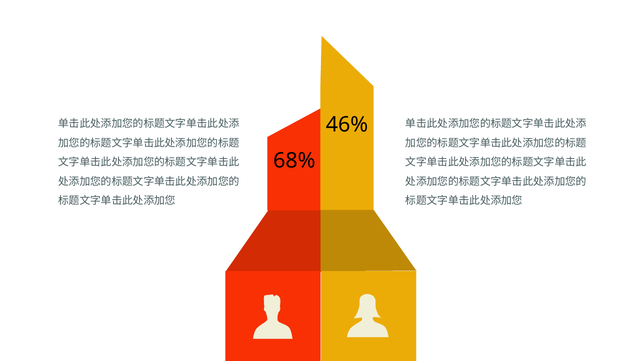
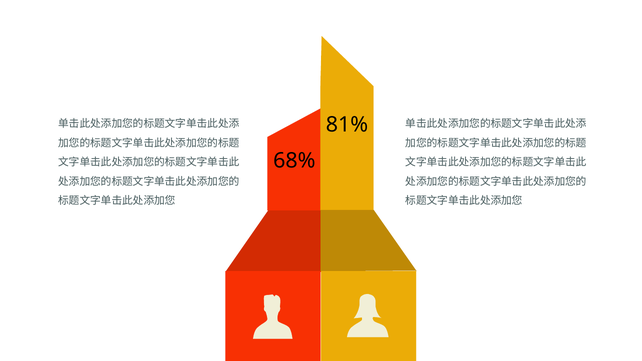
46%: 46% -> 81%
